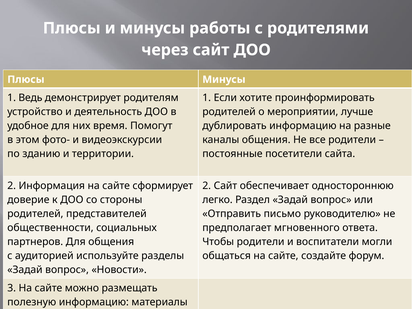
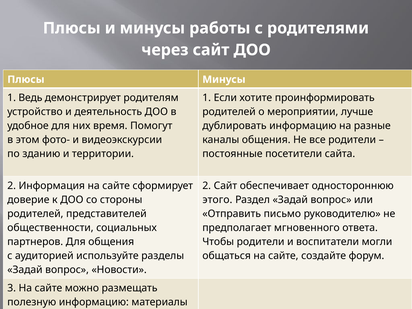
легко: легко -> этого
